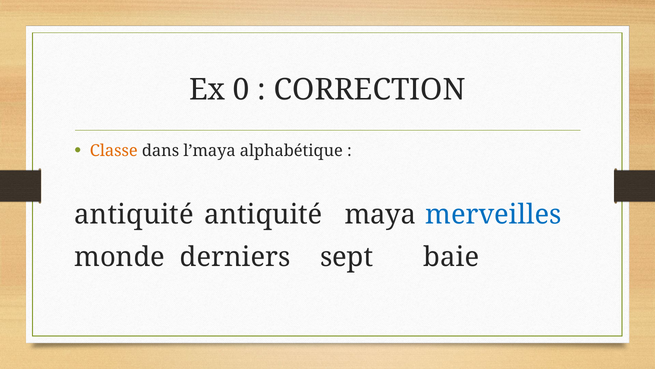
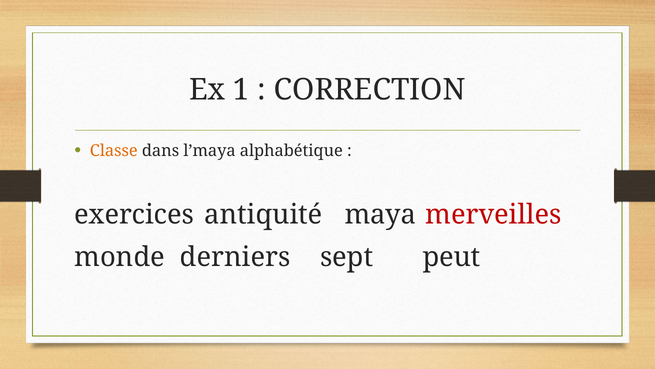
0: 0 -> 1
antiquité at (134, 214): antiquité -> exercices
merveilles colour: blue -> red
baie: baie -> peut
